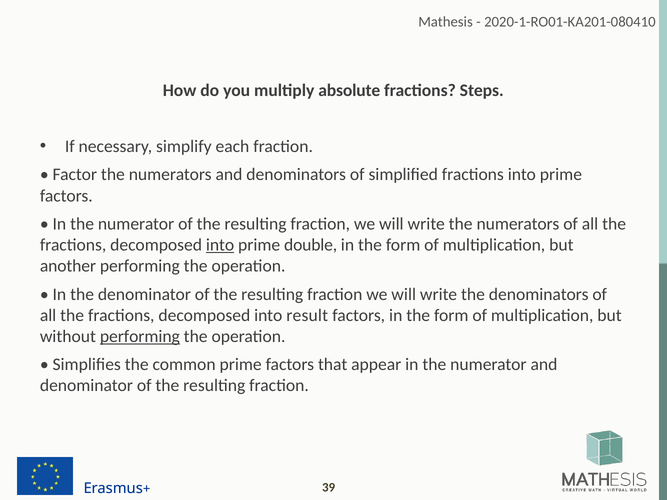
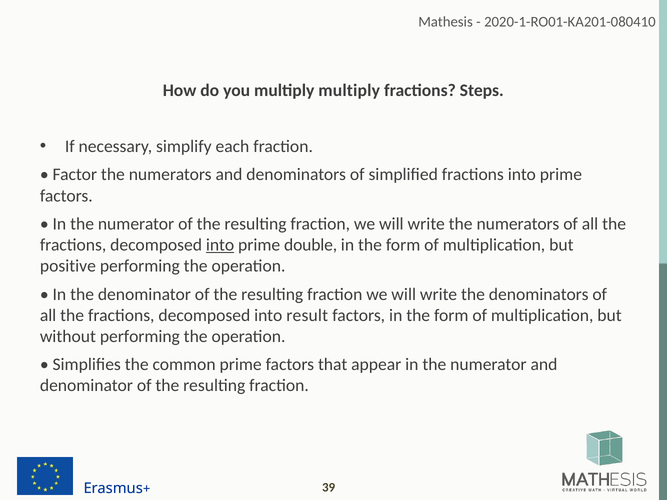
multiply absolute: absolute -> multiply
another: another -> positive
performing at (140, 337) underline: present -> none
